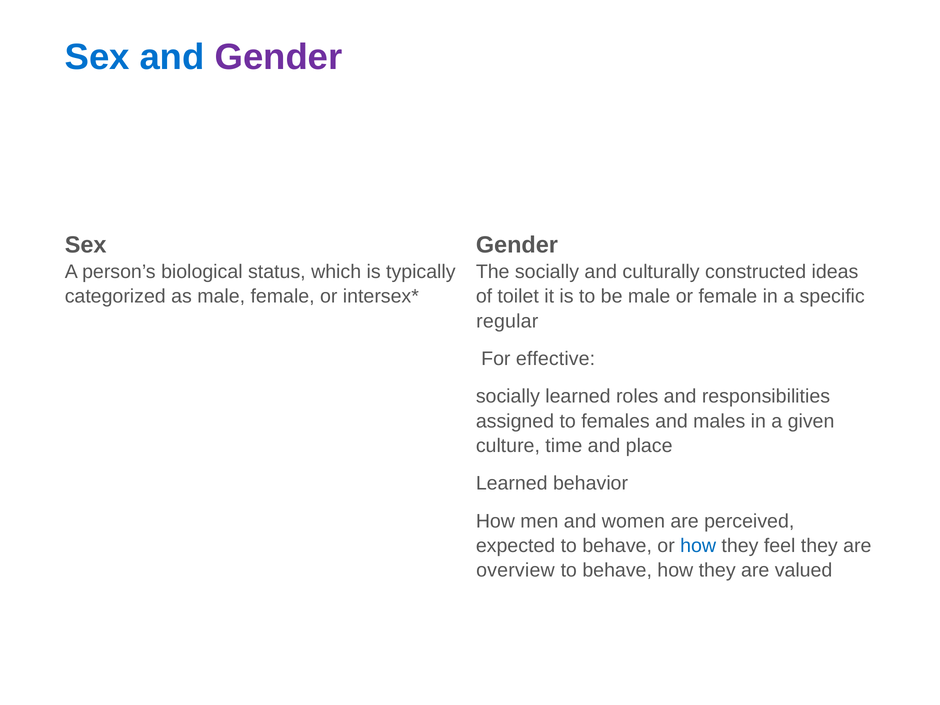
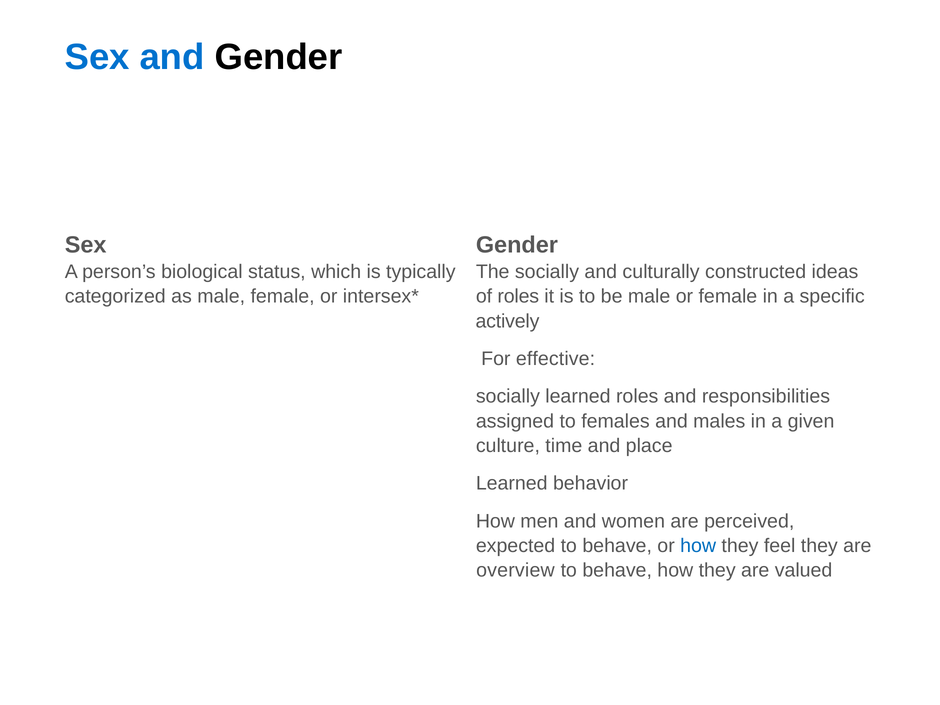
Gender at (279, 57) colour: purple -> black
of toilet: toilet -> roles
regular: regular -> actively
